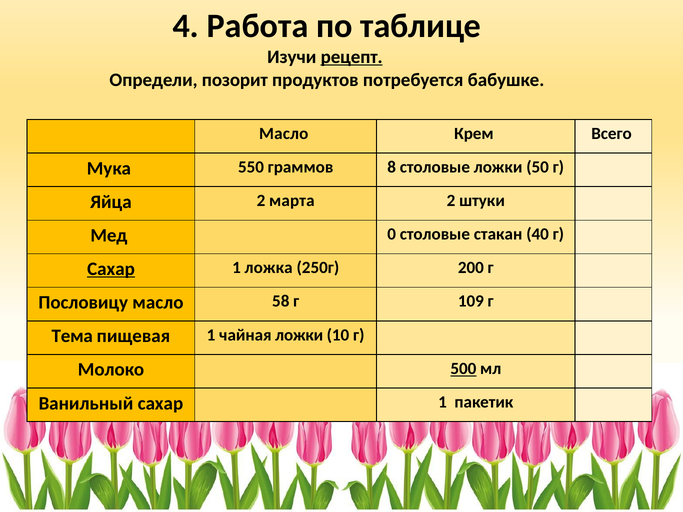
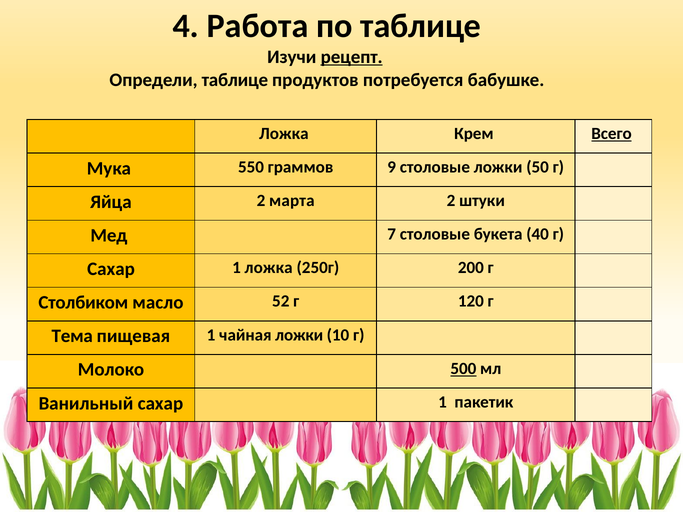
Определи позорит: позорит -> таблице
Масло at (284, 134): Масло -> Ложка
Всего underline: none -> present
8: 8 -> 9
0: 0 -> 7
стакан: стакан -> букета
Сахар at (111, 269) underline: present -> none
Пословицу: Пословицу -> Столбиком
58: 58 -> 52
109: 109 -> 120
